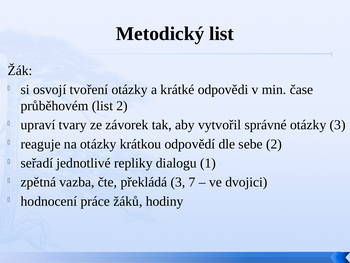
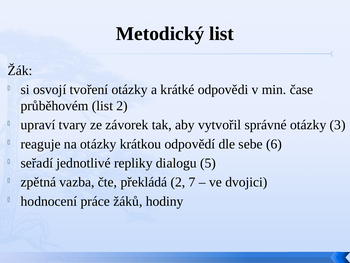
sebe 2: 2 -> 6
1: 1 -> 5
překládá 3: 3 -> 2
